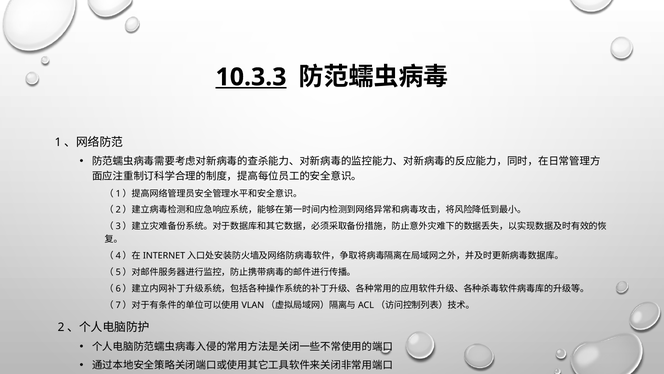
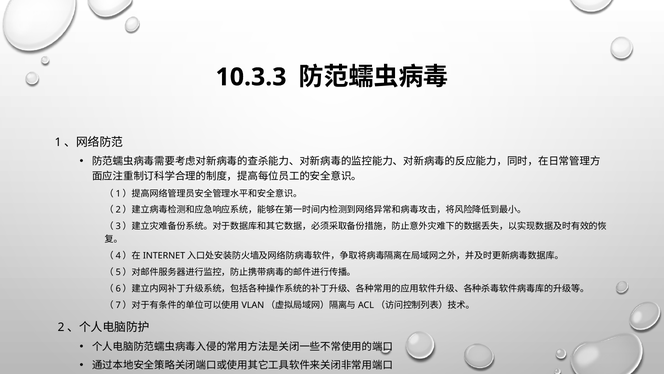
10.3.3 underline: present -> none
